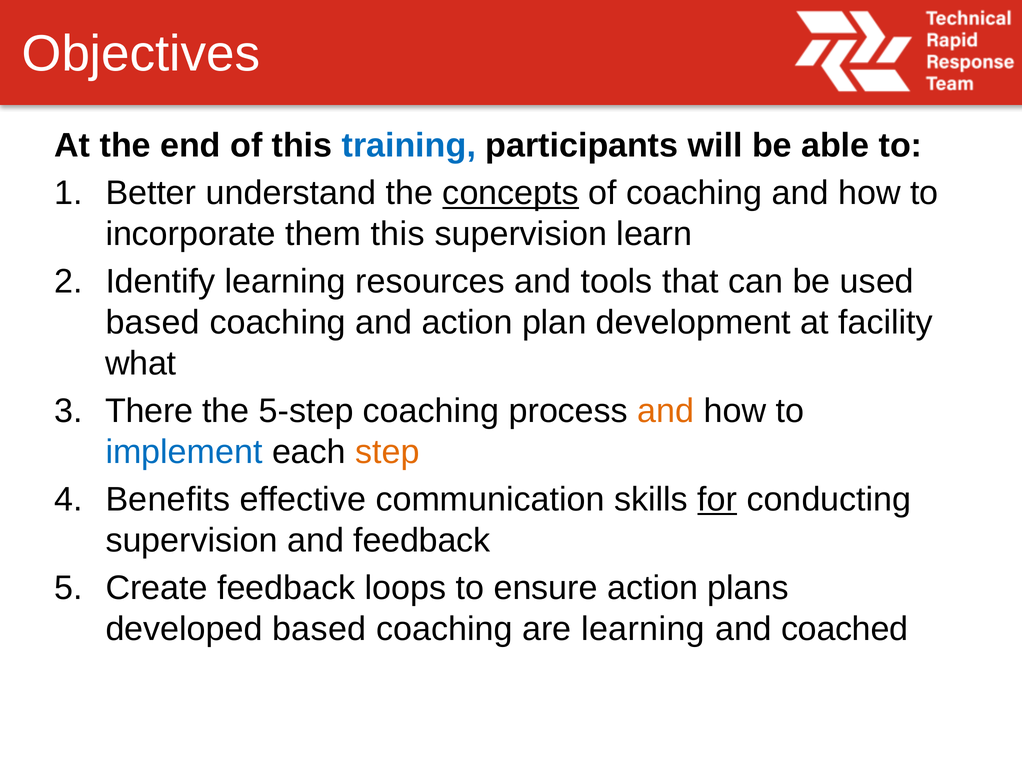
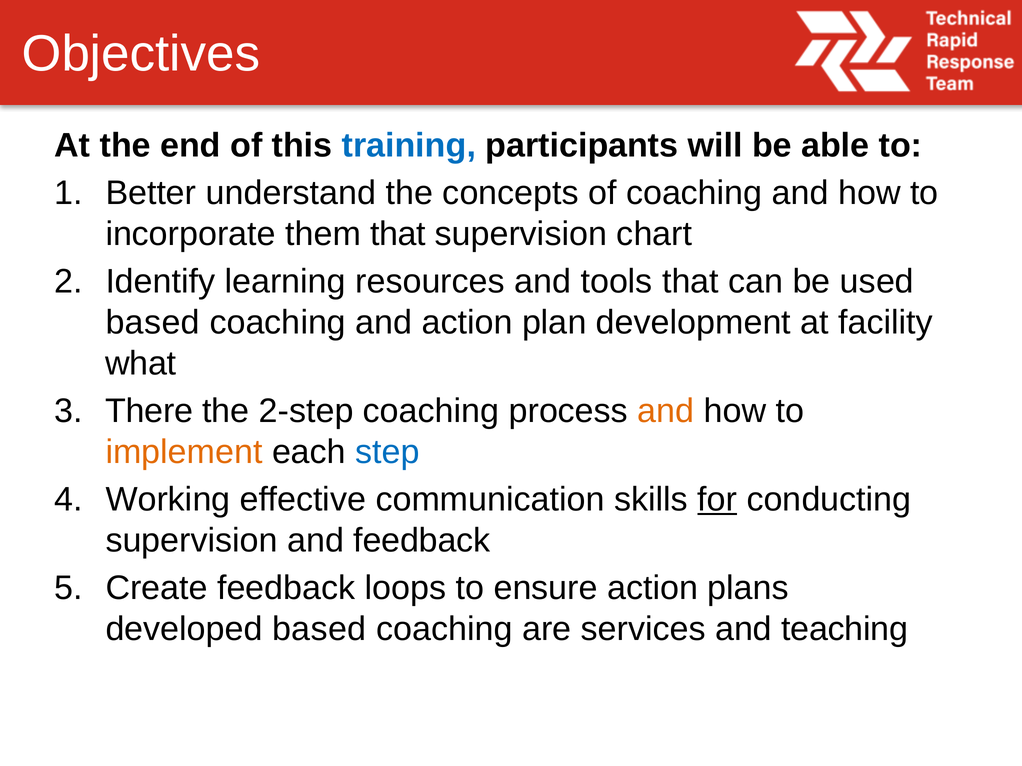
concepts underline: present -> none
them this: this -> that
learn: learn -> chart
5-step: 5-step -> 2-step
implement colour: blue -> orange
step colour: orange -> blue
Benefits: Benefits -> Working
are learning: learning -> services
coached: coached -> teaching
